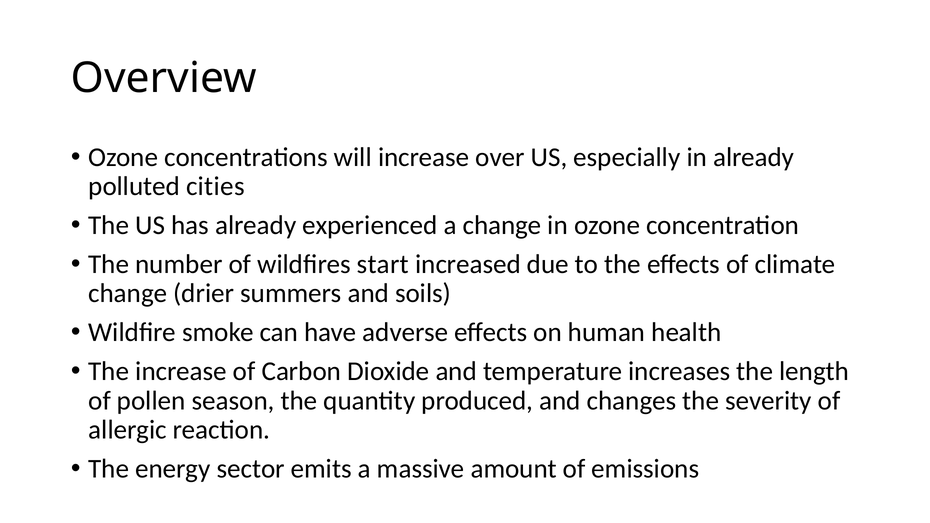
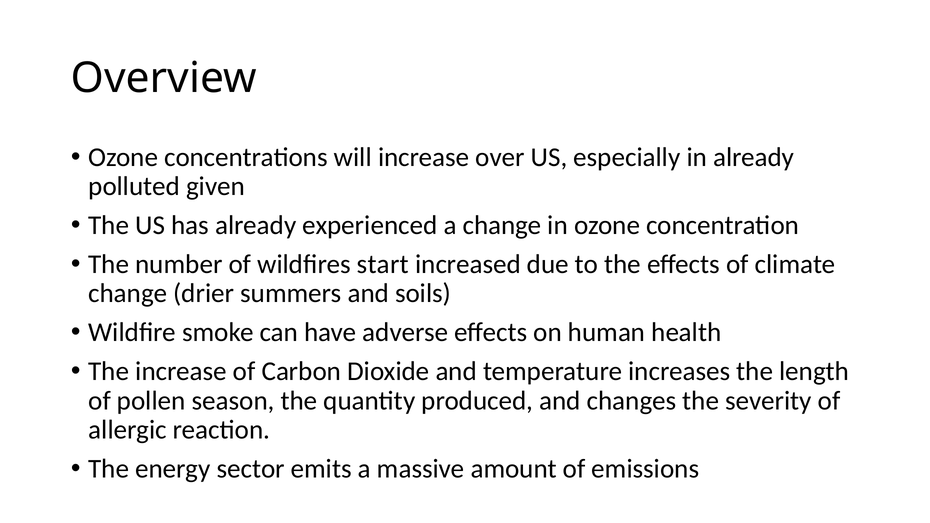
cities: cities -> given
